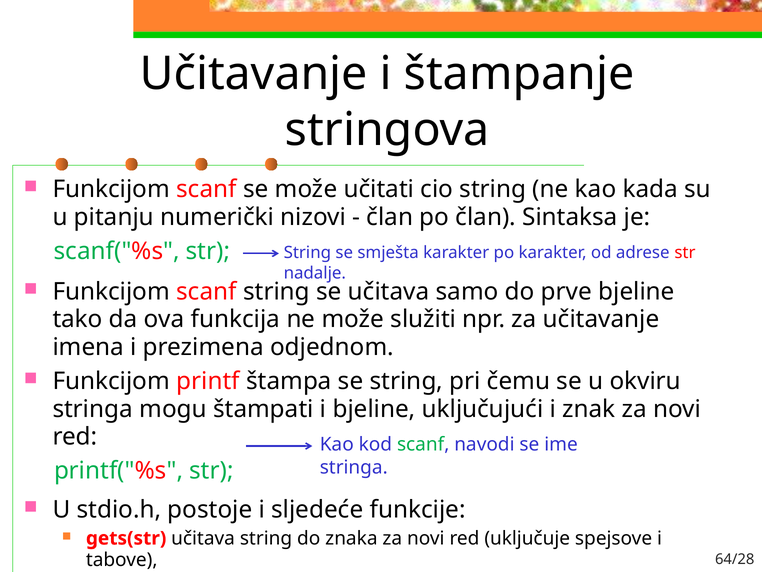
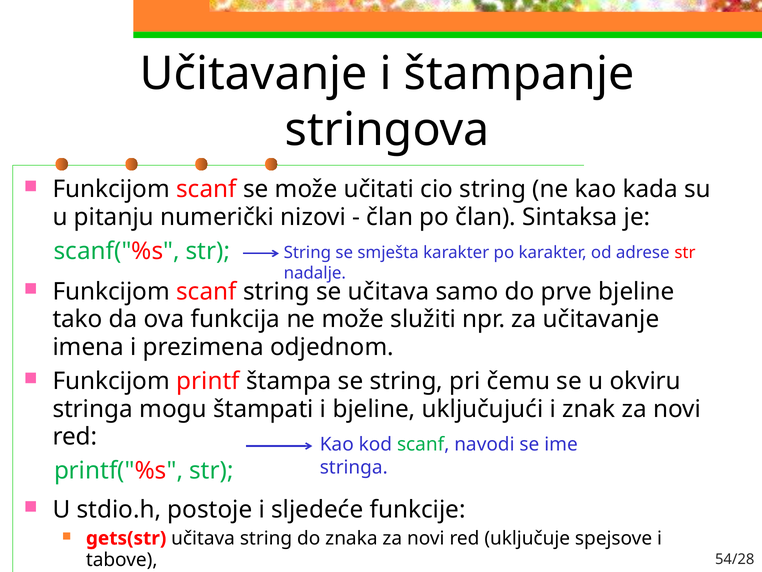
64/28: 64/28 -> 54/28
